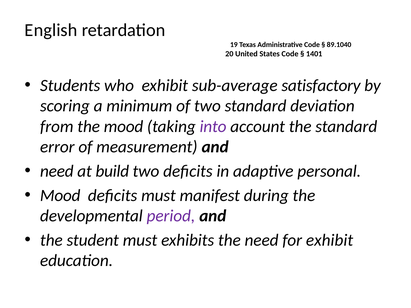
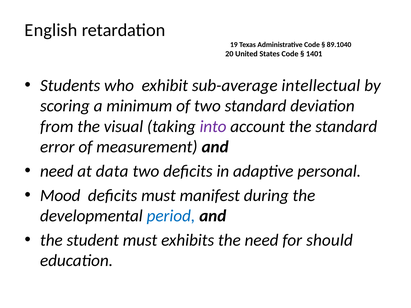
satisfactory: satisfactory -> intellectual
the mood: mood -> visual
build: build -> data
period colour: purple -> blue
for exhibit: exhibit -> should
